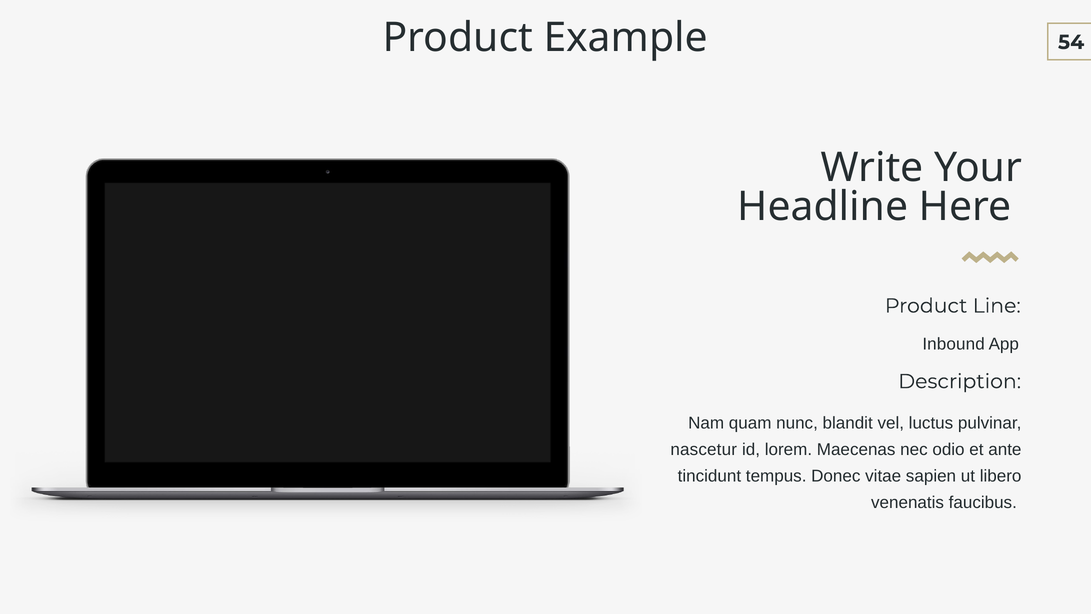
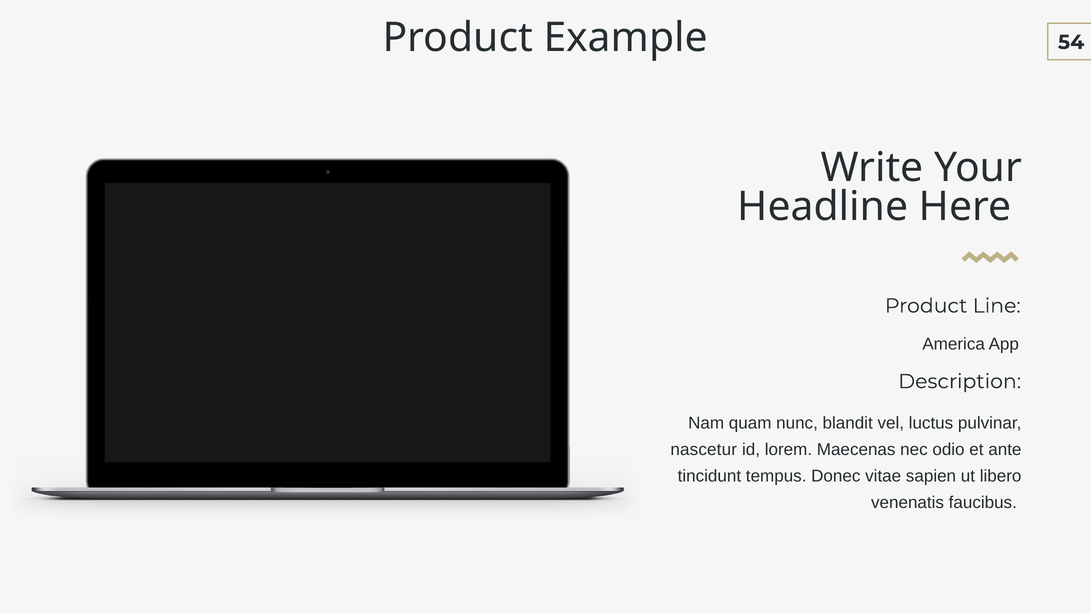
Inbound: Inbound -> America
